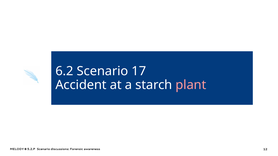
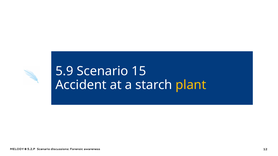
6.2: 6.2 -> 5.9
17: 17 -> 15
plant colour: pink -> yellow
